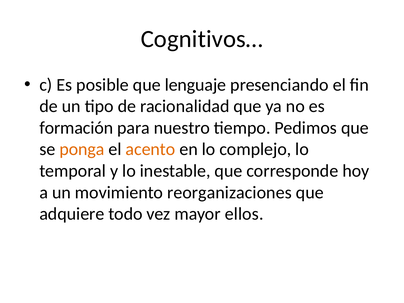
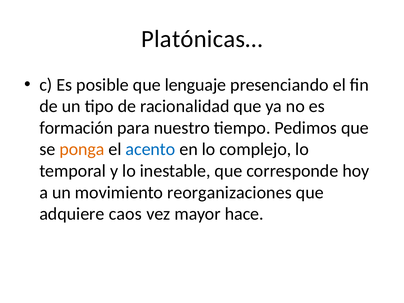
Cognitivos…: Cognitivos… -> Platónicas…
acento colour: orange -> blue
todo: todo -> caos
ellos: ellos -> hace
